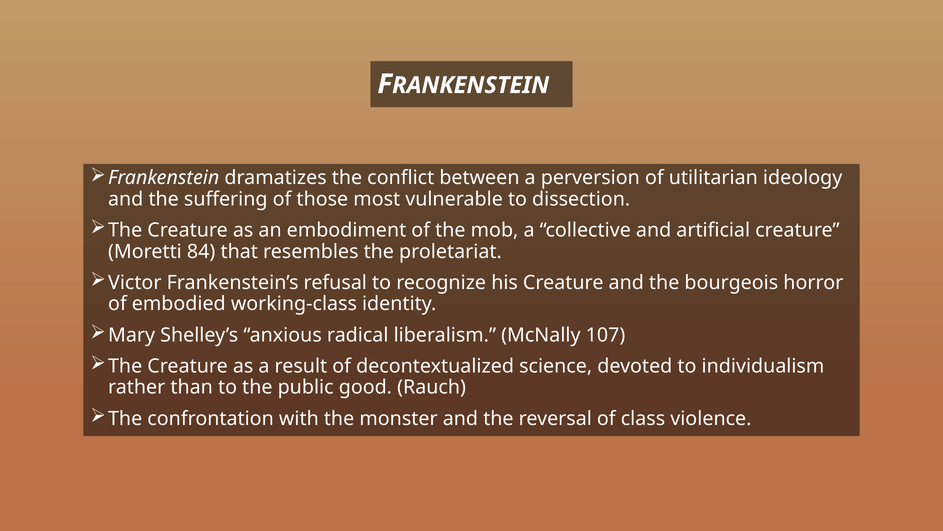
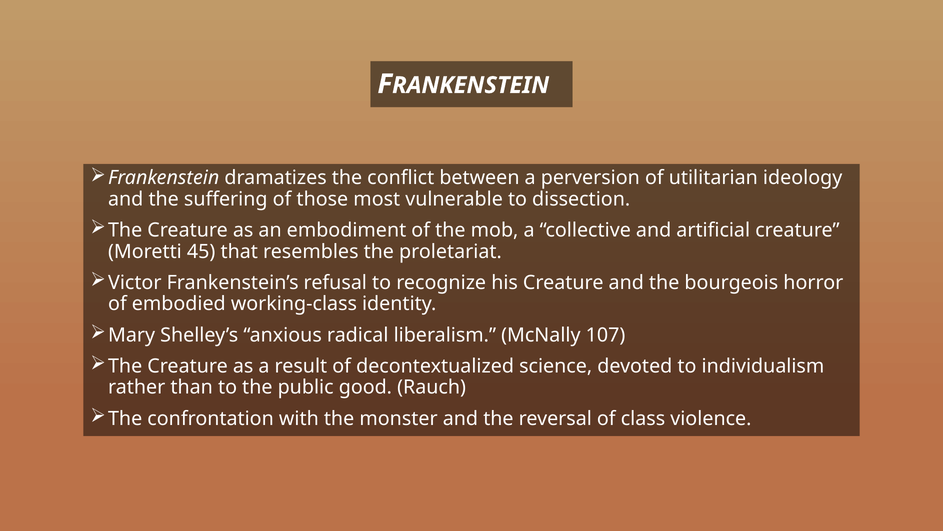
84: 84 -> 45
